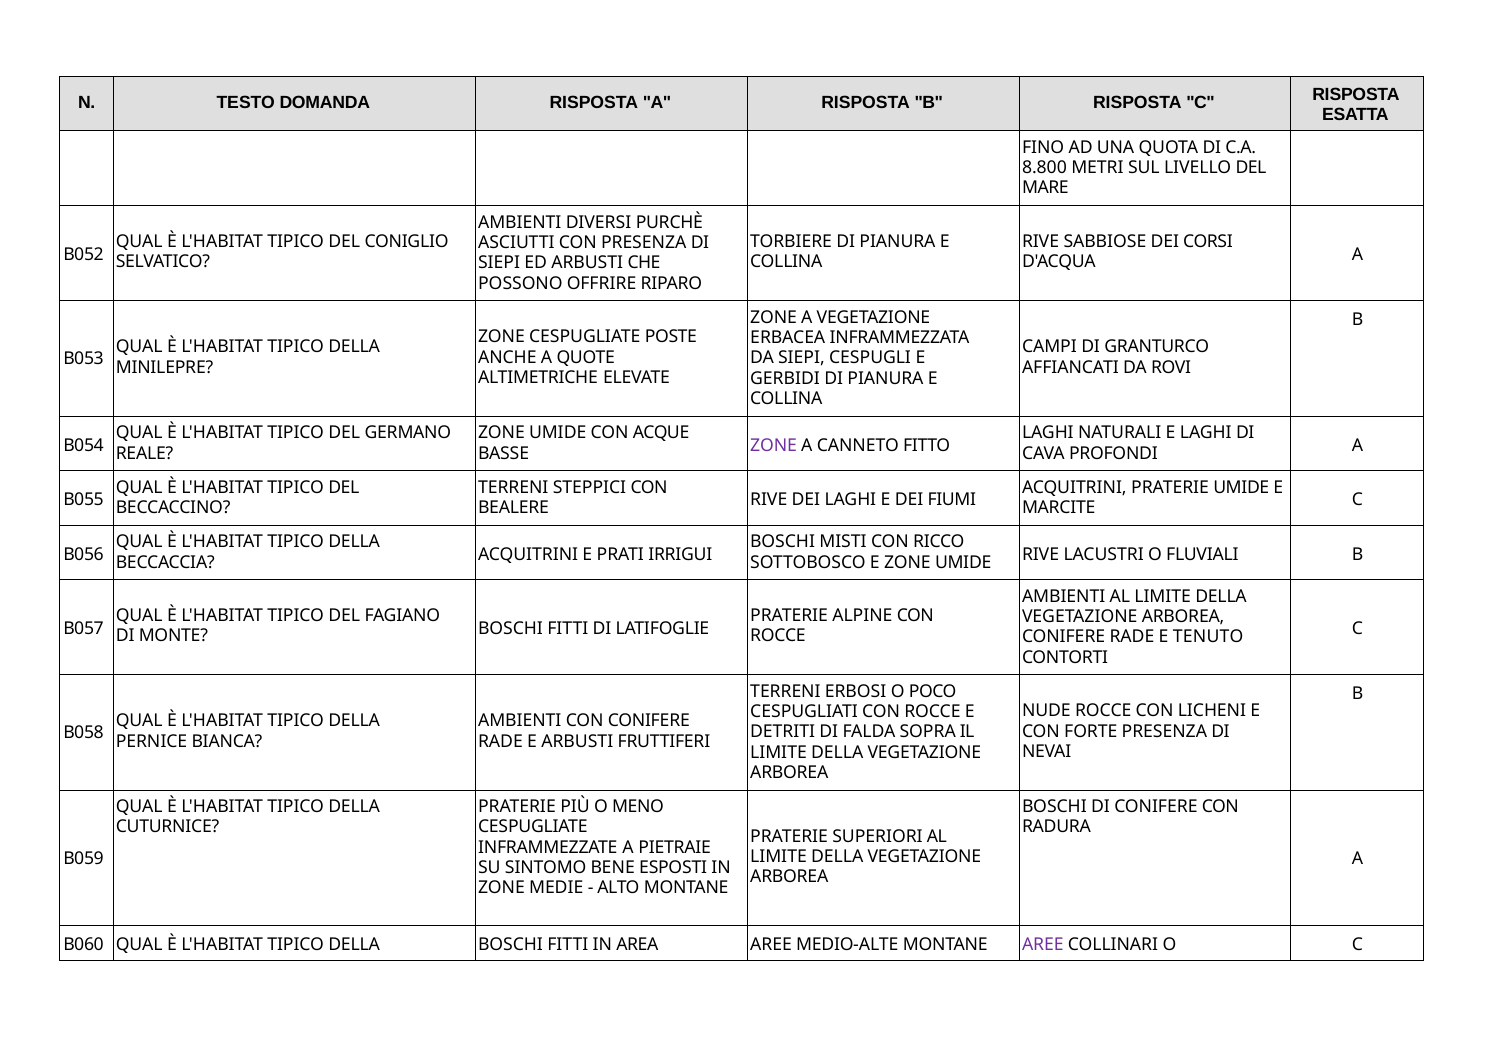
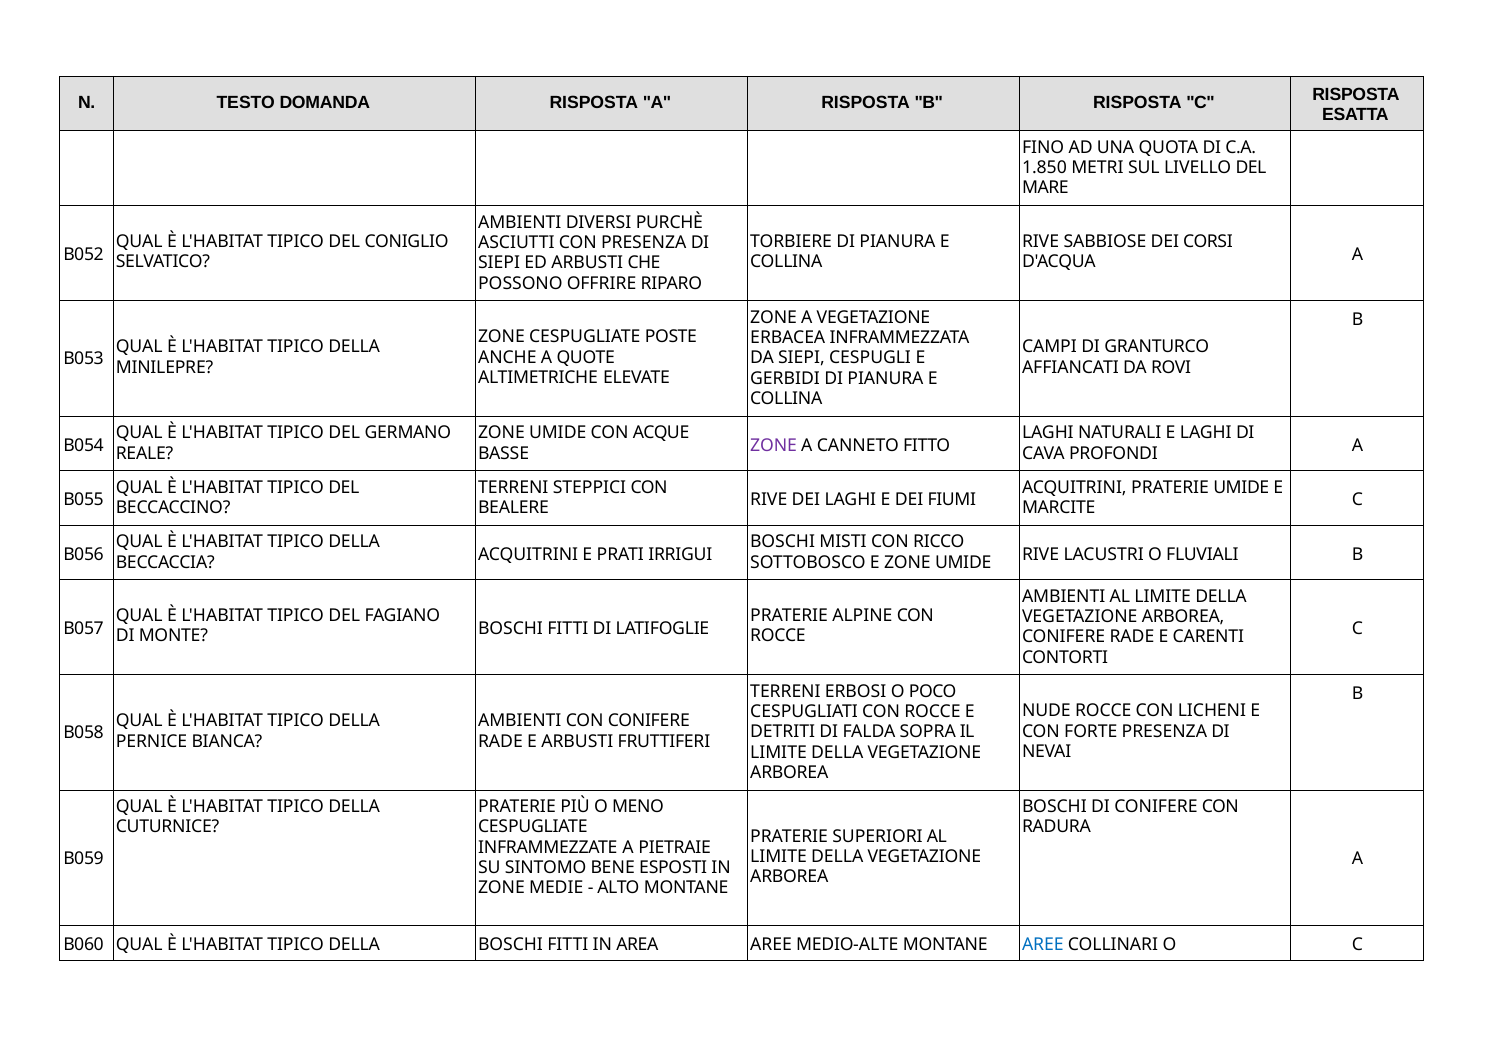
8.800: 8.800 -> 1.850
TENUTO: TENUTO -> CARENTI
AREE at (1043, 945) colour: purple -> blue
